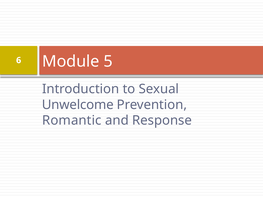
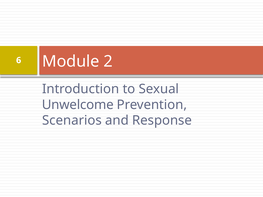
5: 5 -> 2
Romantic: Romantic -> Scenarios
